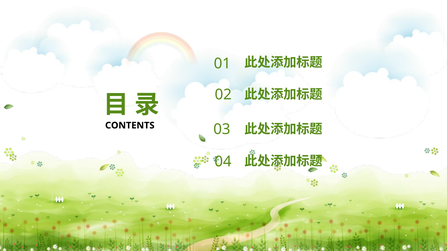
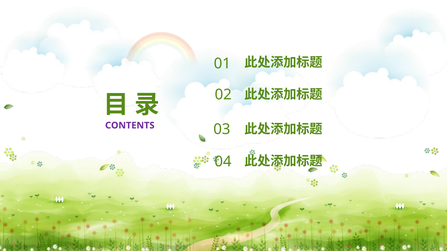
CONTENTS colour: black -> purple
